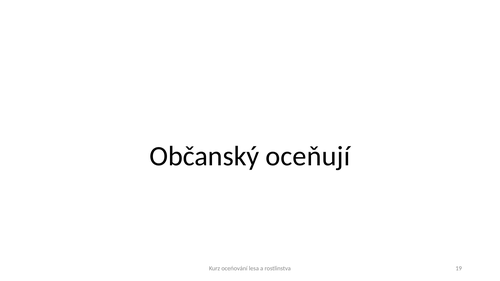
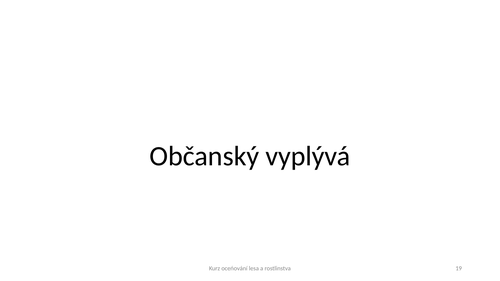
oceňují: oceňují -> vyplývá
